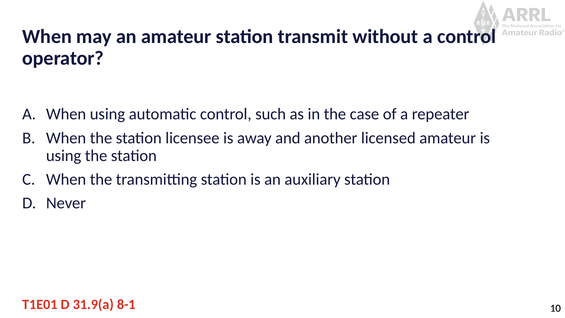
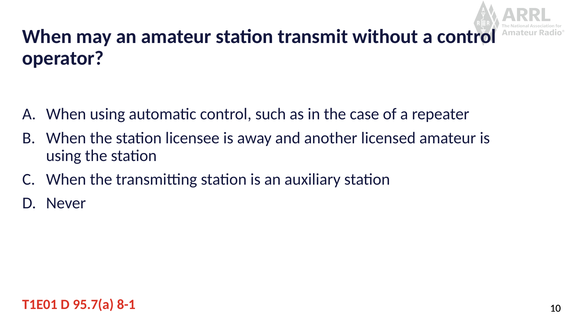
31.9(a: 31.9(a -> 95.7(a
